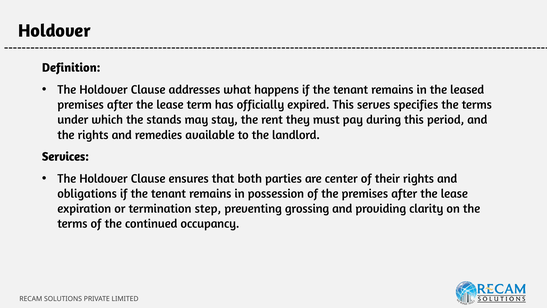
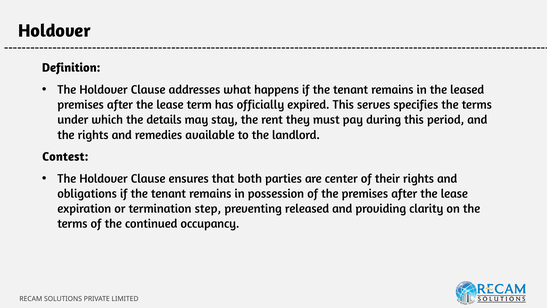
stands: stands -> details
Services: Services -> Contest
grossing: grossing -> released
